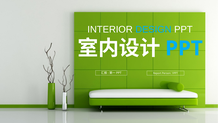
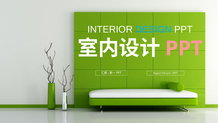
PPT at (184, 48) colour: light blue -> pink
